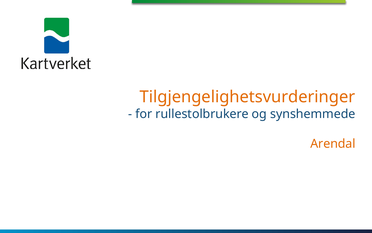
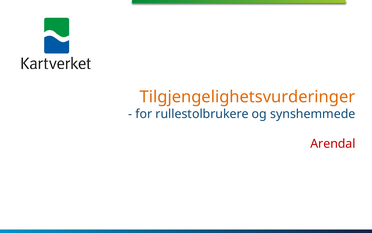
Arendal colour: orange -> red
